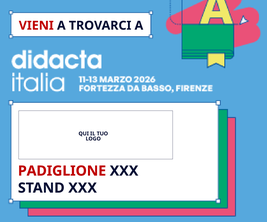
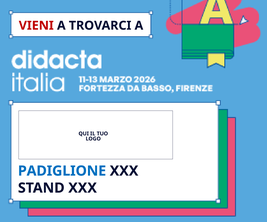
PADIGLIONE colour: red -> blue
